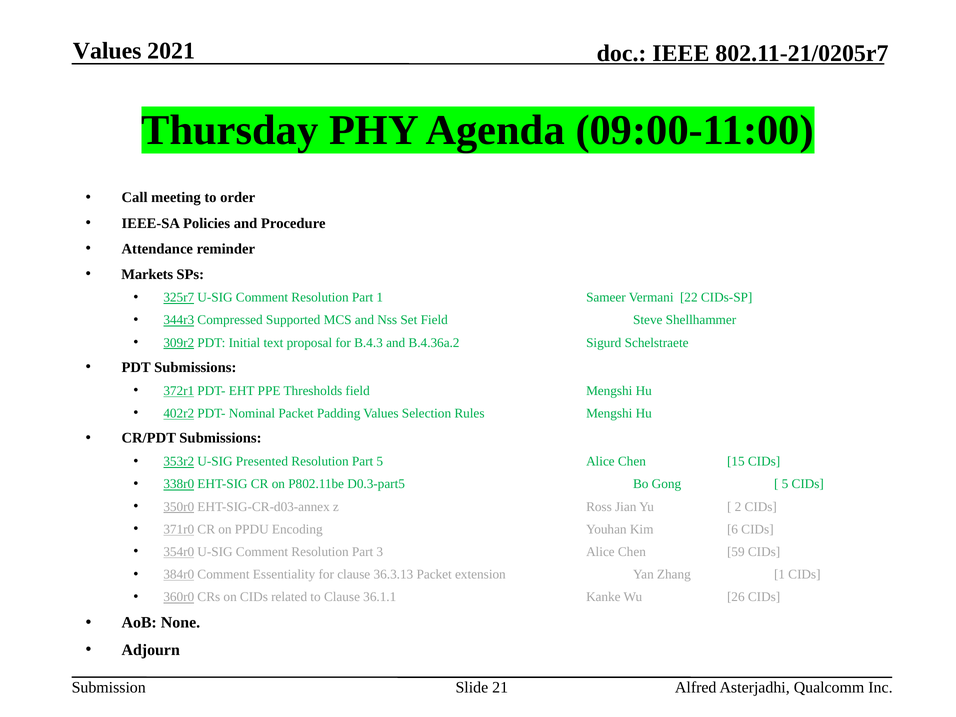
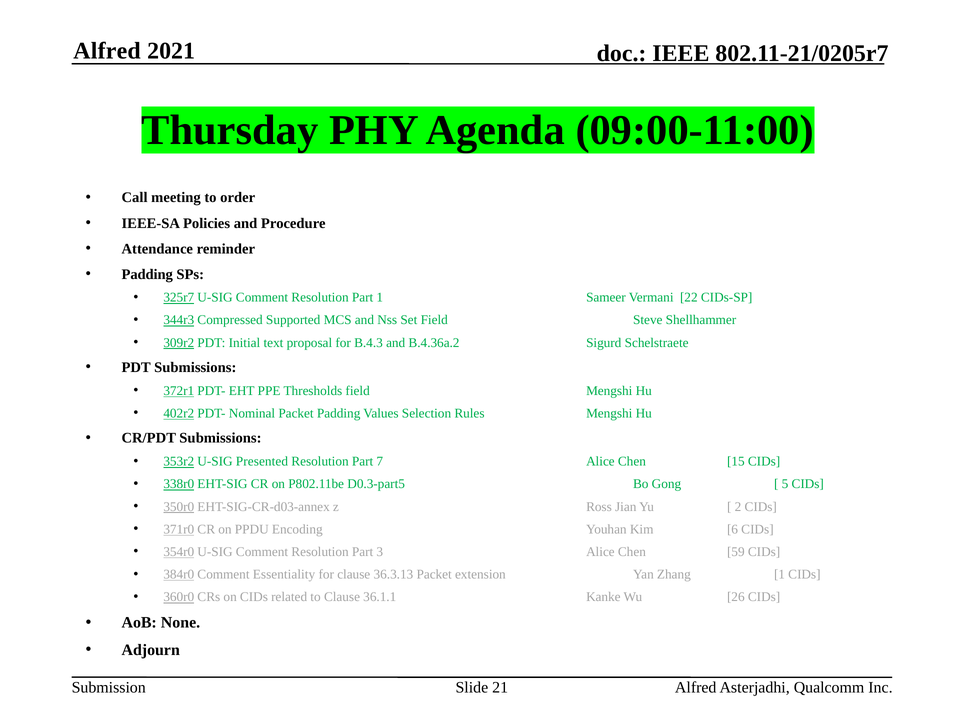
Values at (107, 51): Values -> Alfred
Markets at (147, 274): Markets -> Padding
Part 5: 5 -> 7
